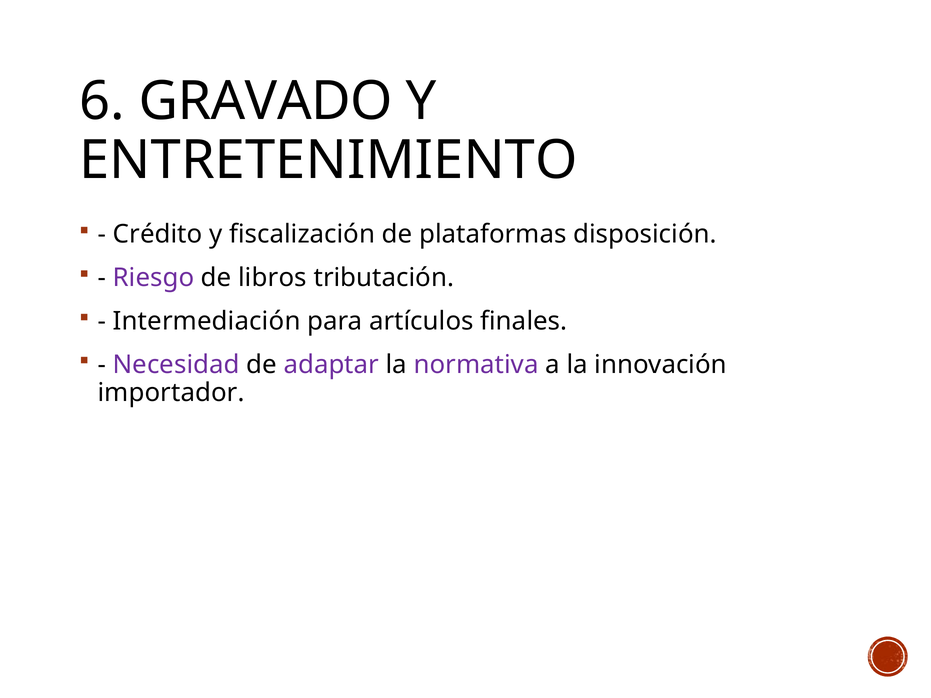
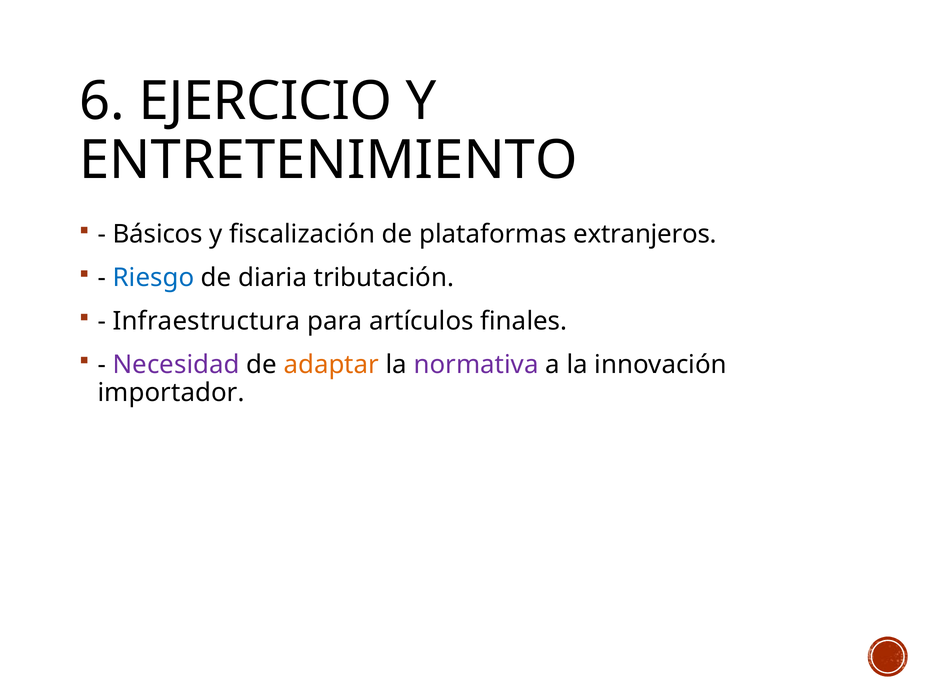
GRAVADO: GRAVADO -> EJERCICIO
Crédito: Crédito -> Básicos
disposición: disposición -> extranjeros
Riesgo colour: purple -> blue
libros: libros -> diaria
Intermediación: Intermediación -> Infraestructura
adaptar colour: purple -> orange
